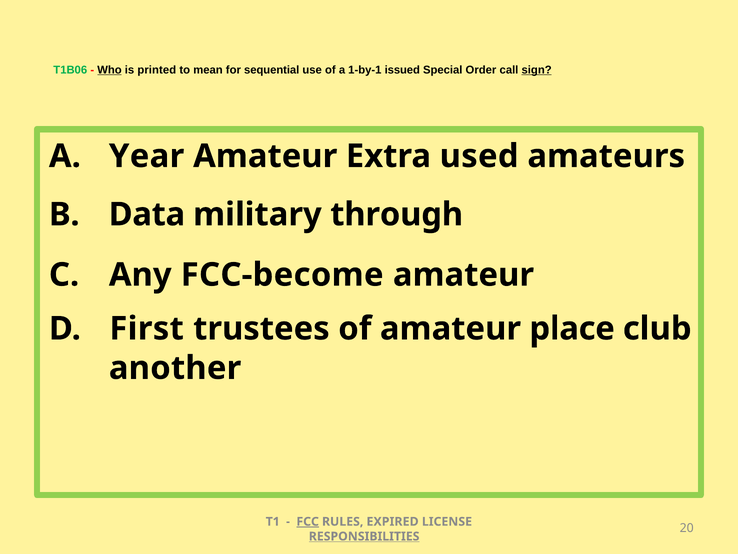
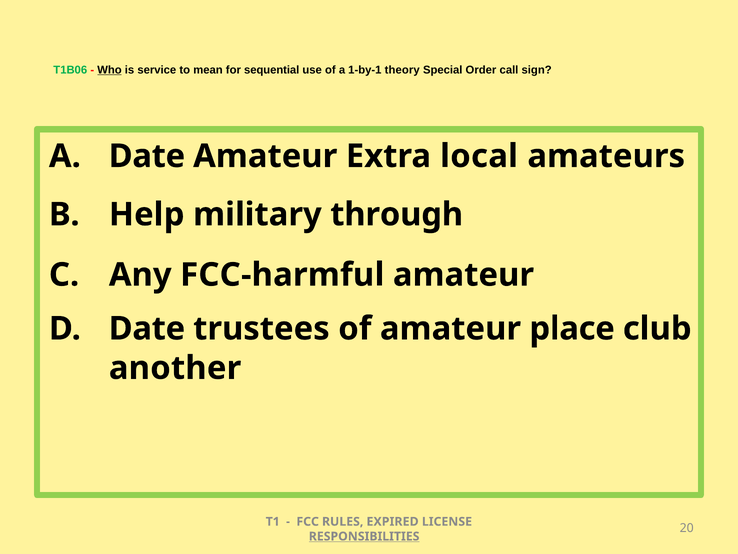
printed: printed -> service
issued: issued -> theory
sign underline: present -> none
A Year: Year -> Date
used: used -> local
Data: Data -> Help
FCC-become: FCC-become -> FCC-harmful
First at (147, 328): First -> Date
FCC underline: present -> none
